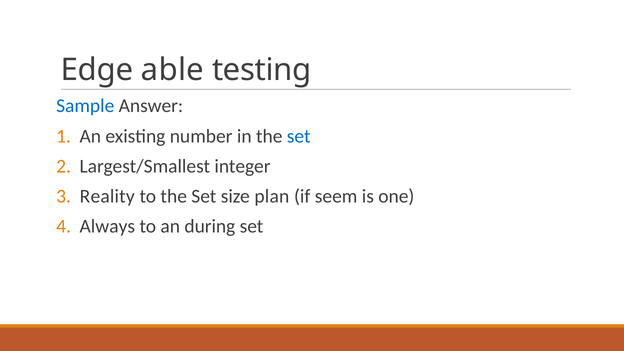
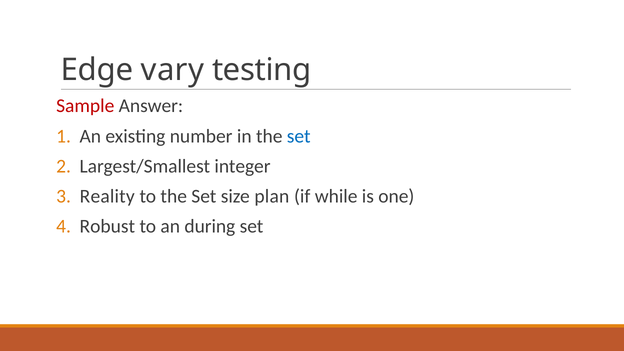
able: able -> vary
Sample colour: blue -> red
seem: seem -> while
Always: Always -> Robust
